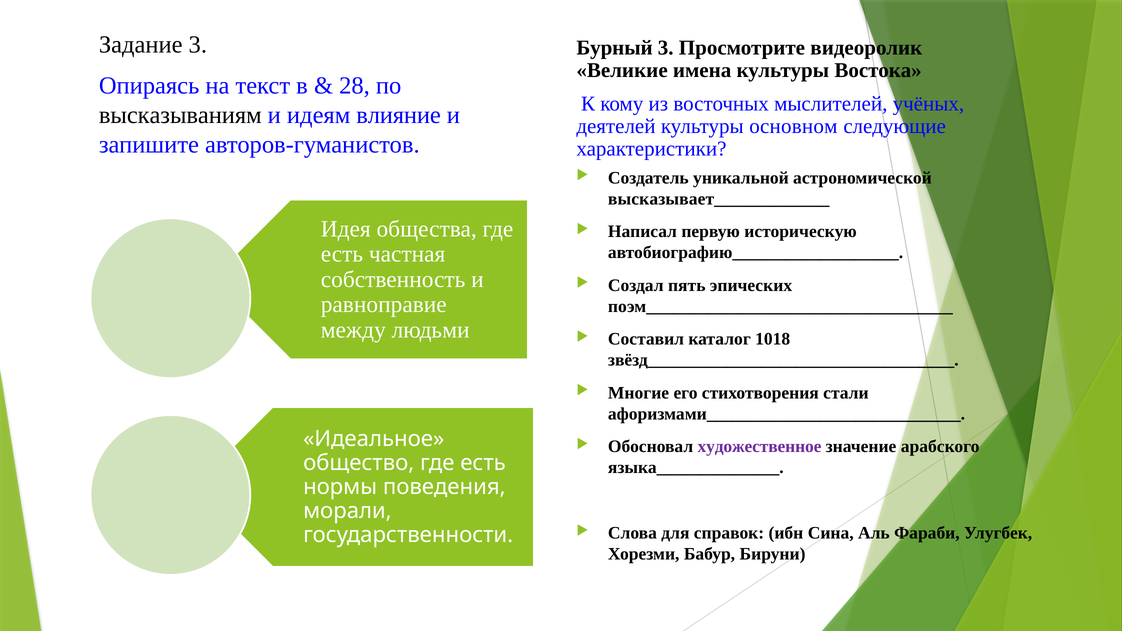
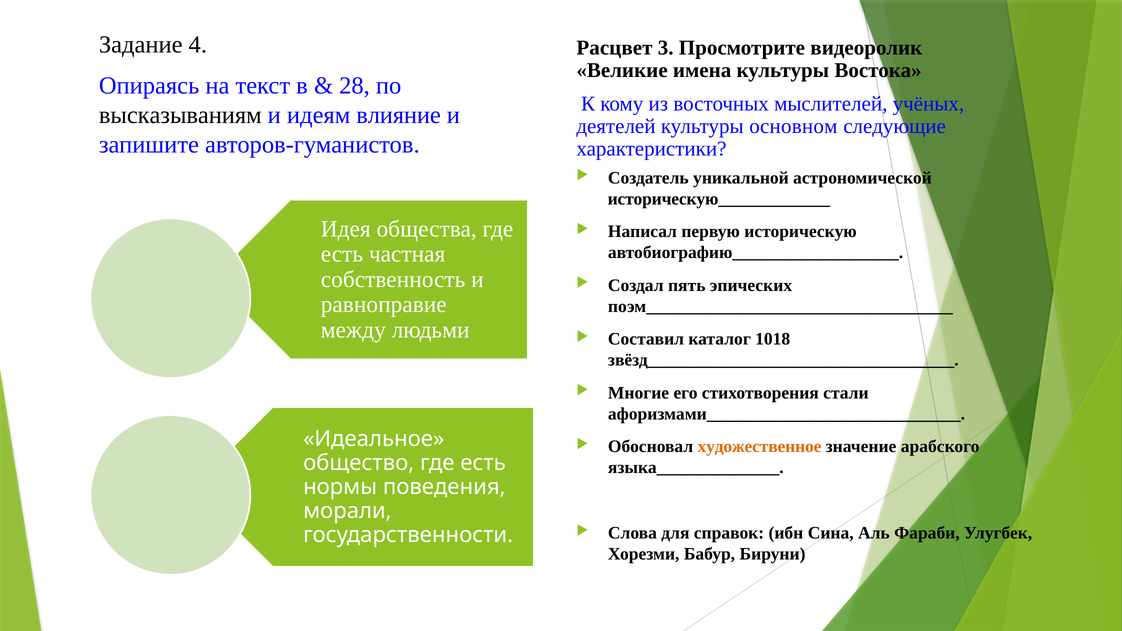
Задание 3: 3 -> 4
Бурный: Бурный -> Расцвет
высказывает_____________: высказывает_____________ -> историческую_____________
художественное colour: purple -> orange
